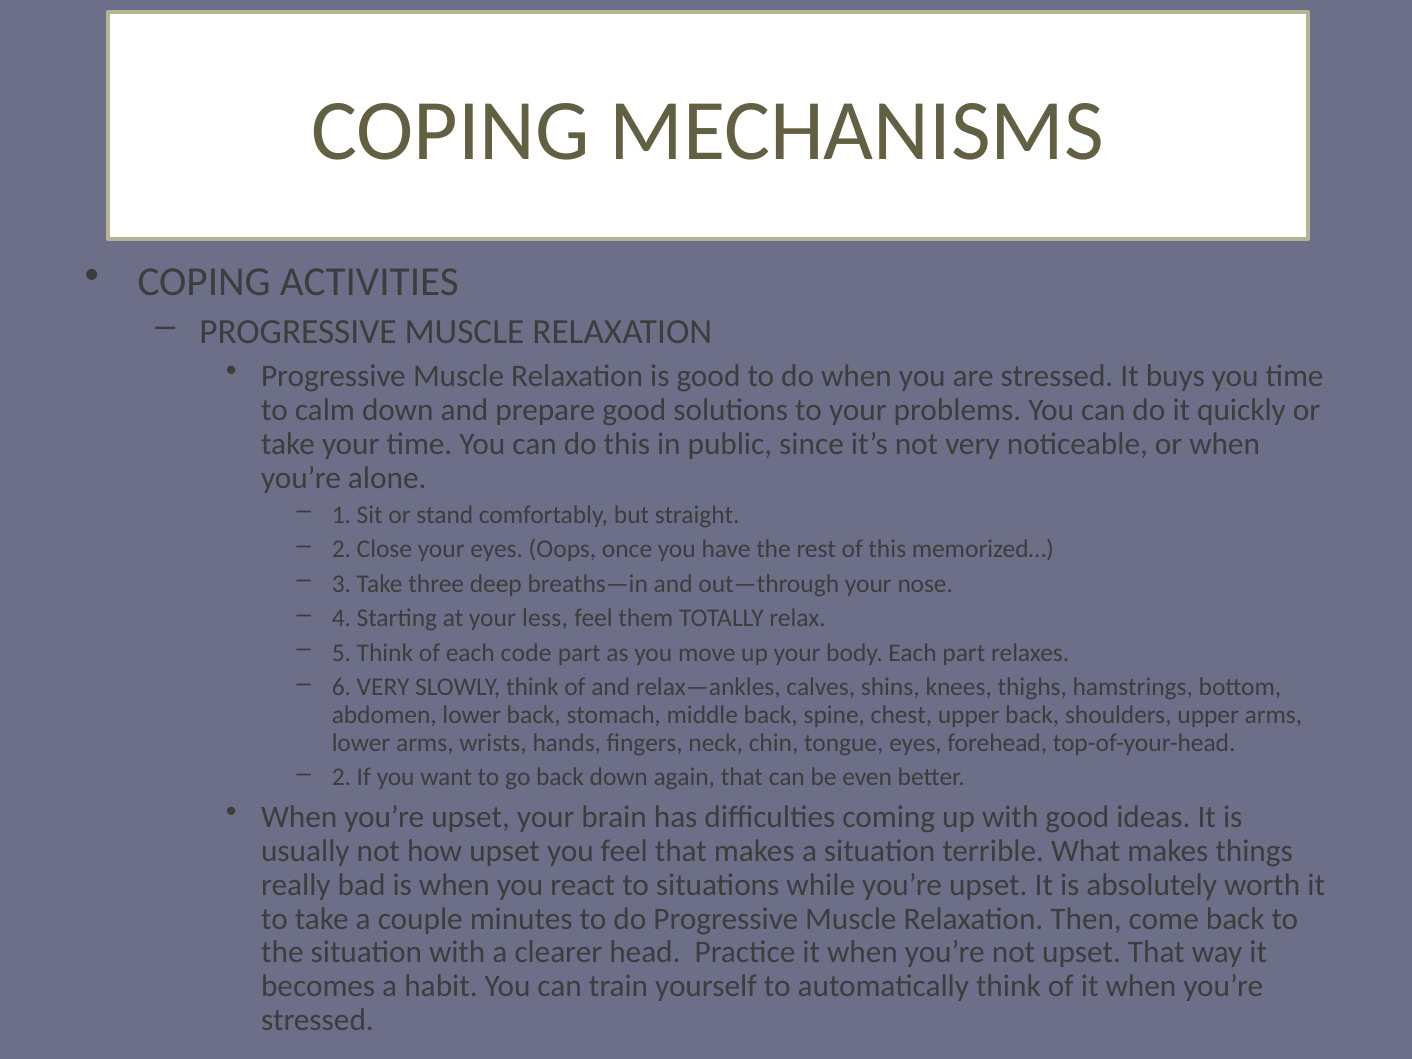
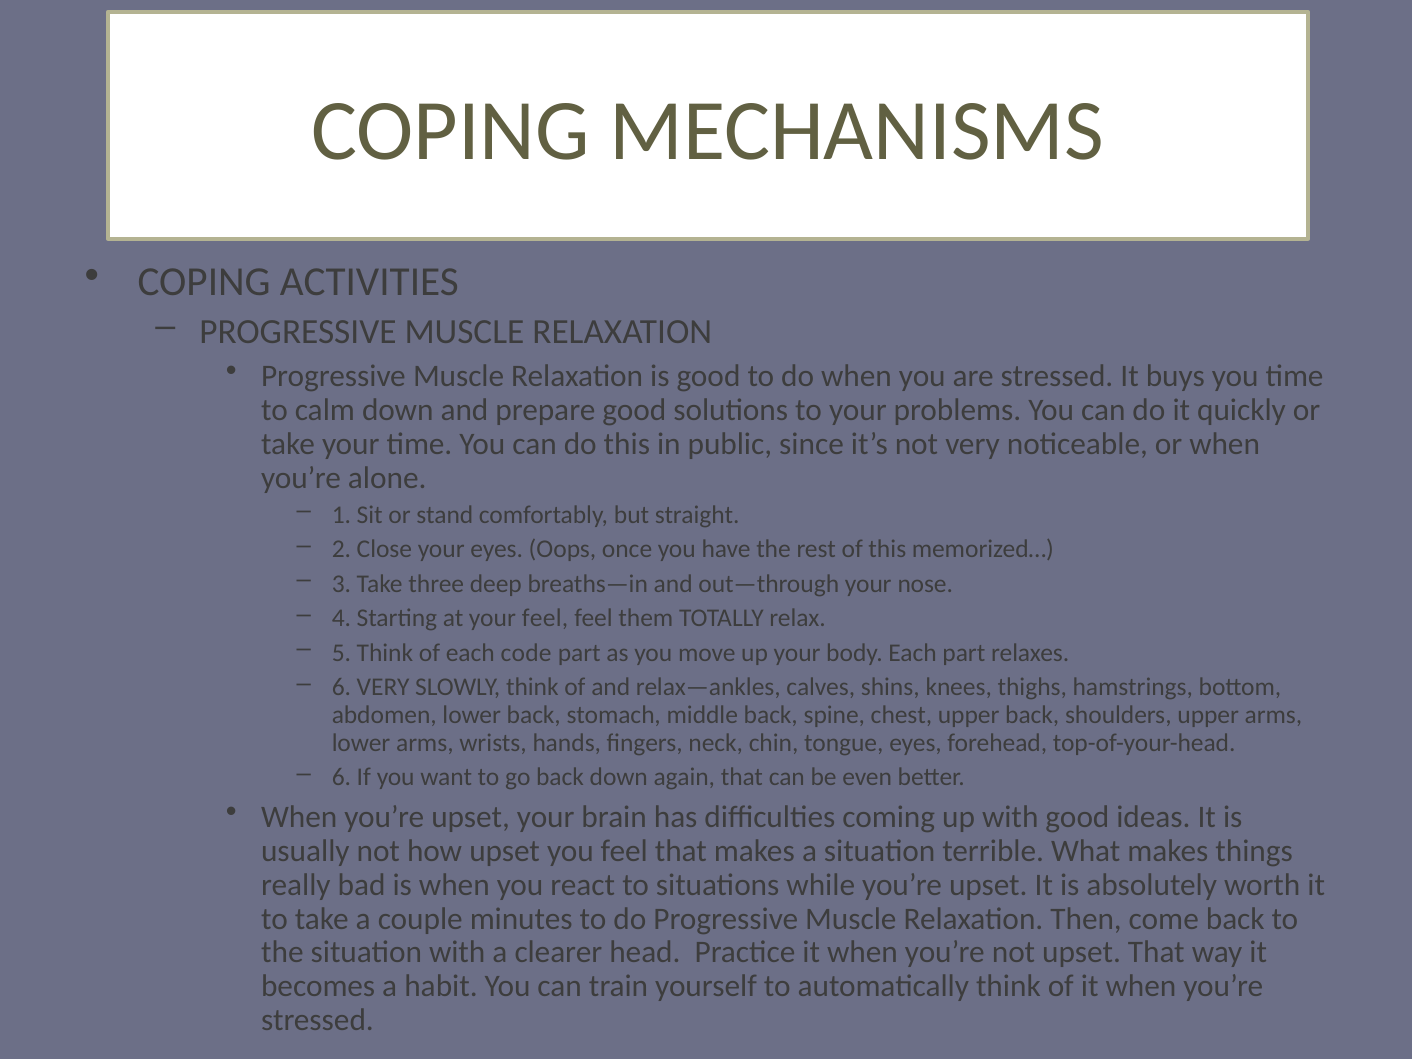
your less: less -> feel
2 at (341, 777): 2 -> 6
